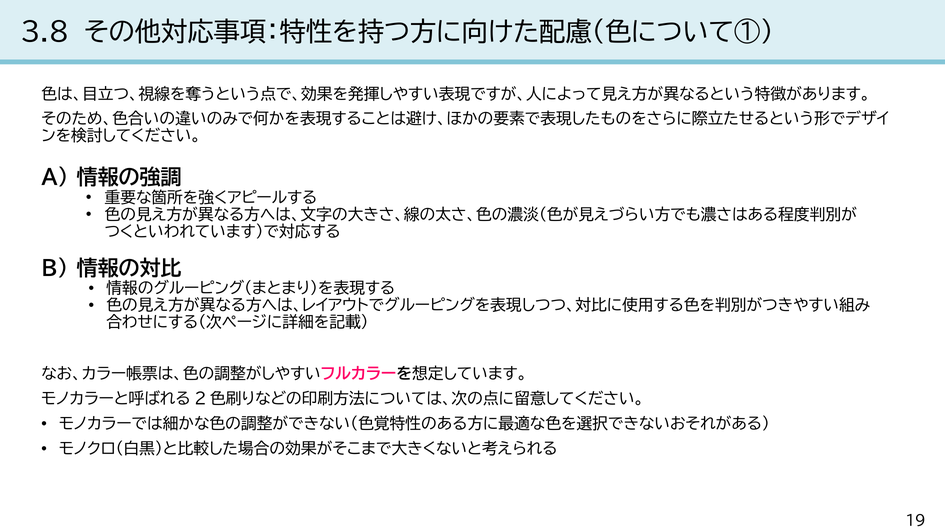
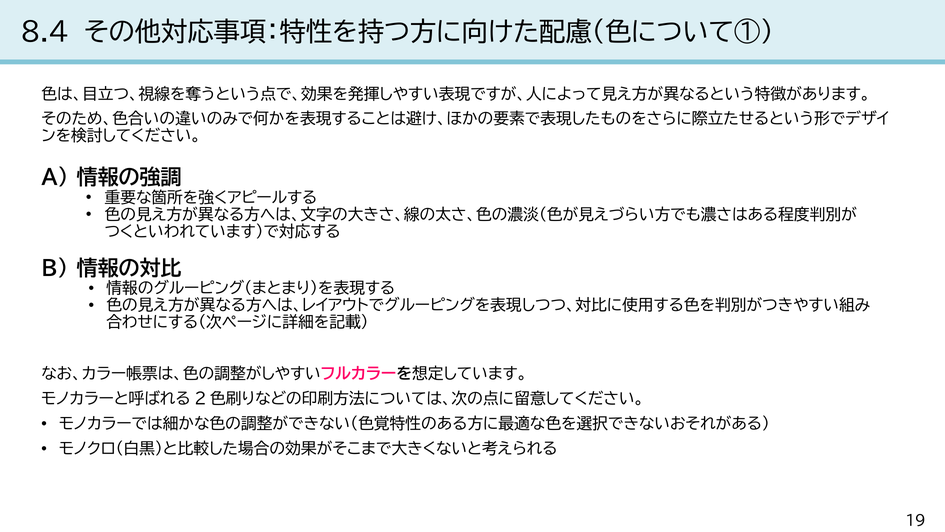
3.8: 3.8 -> 8.4
